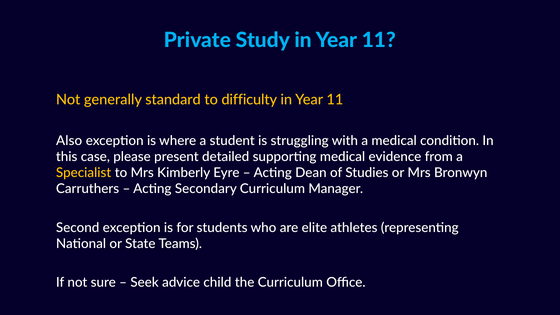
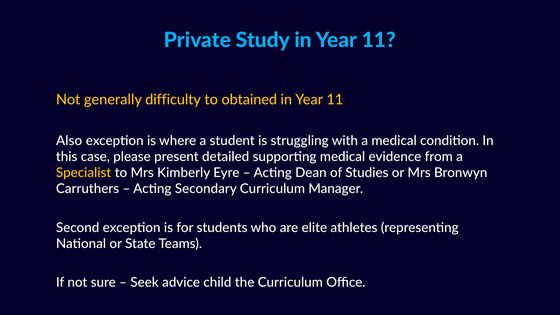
standard: standard -> difficulty
difficulty: difficulty -> obtained
